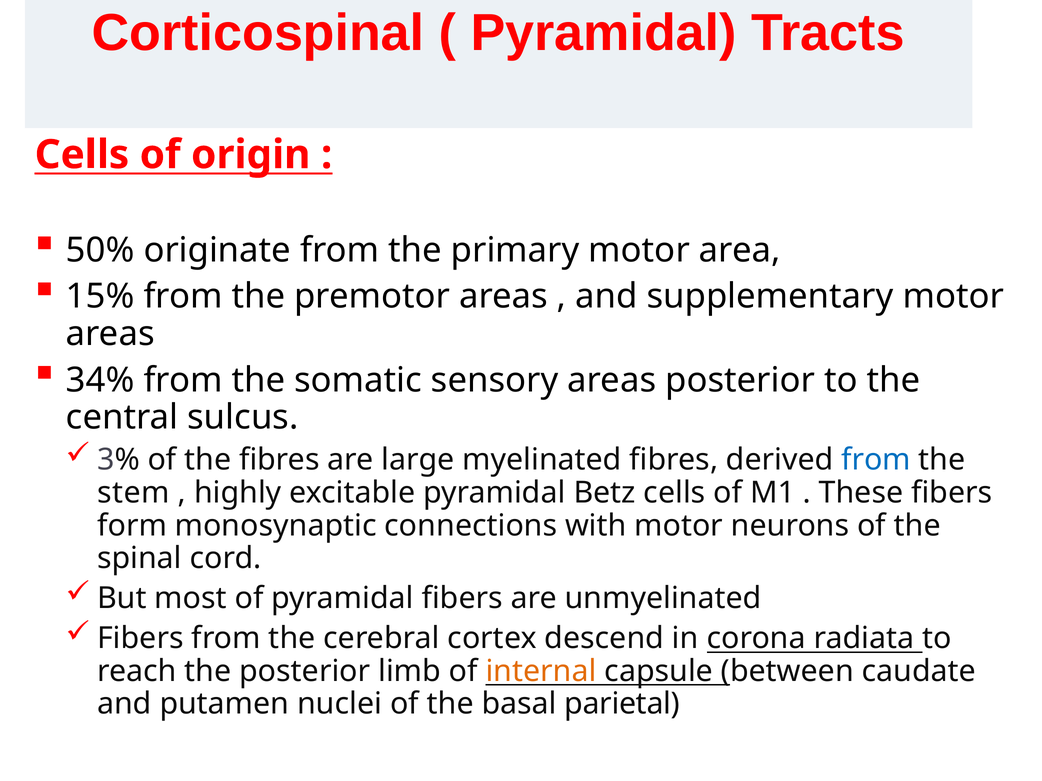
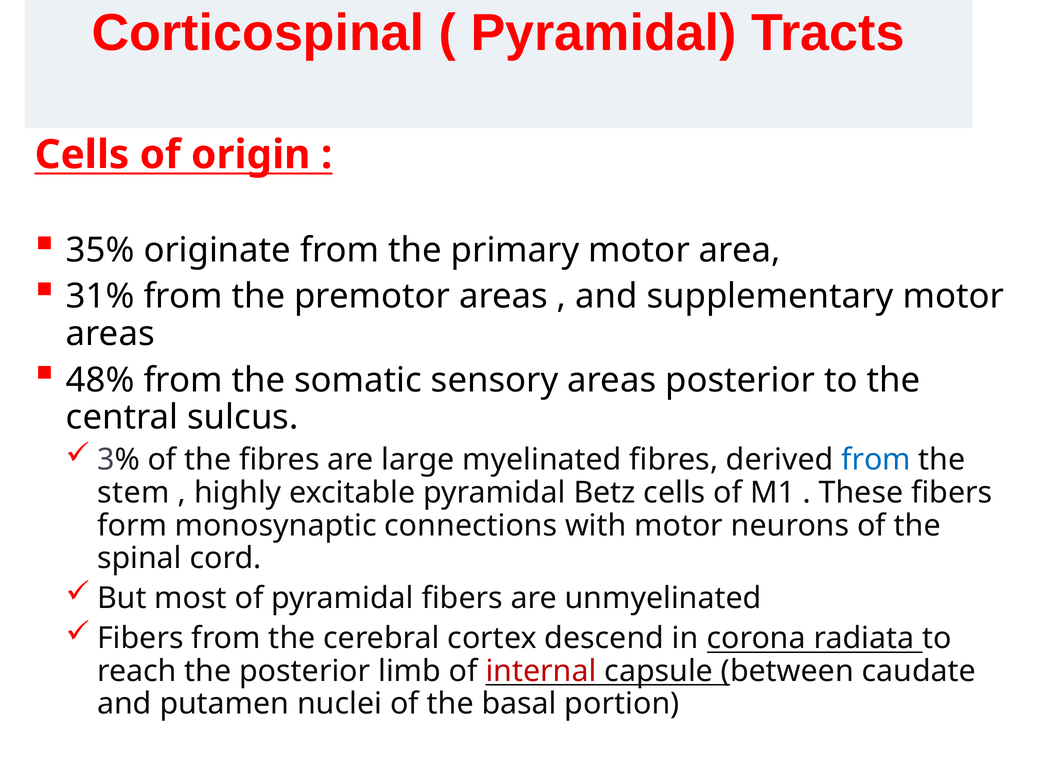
50%: 50% -> 35%
15%: 15% -> 31%
34%: 34% -> 48%
internal colour: orange -> red
parietal: parietal -> portion
